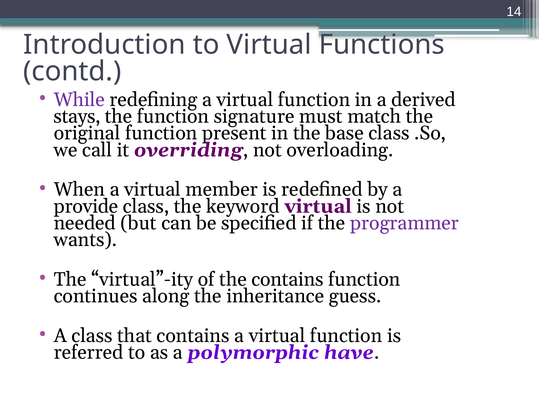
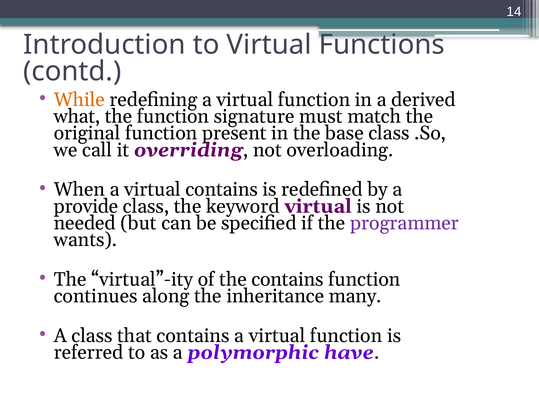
While colour: purple -> orange
stays: stays -> what
virtual member: member -> contains
guess: guess -> many
